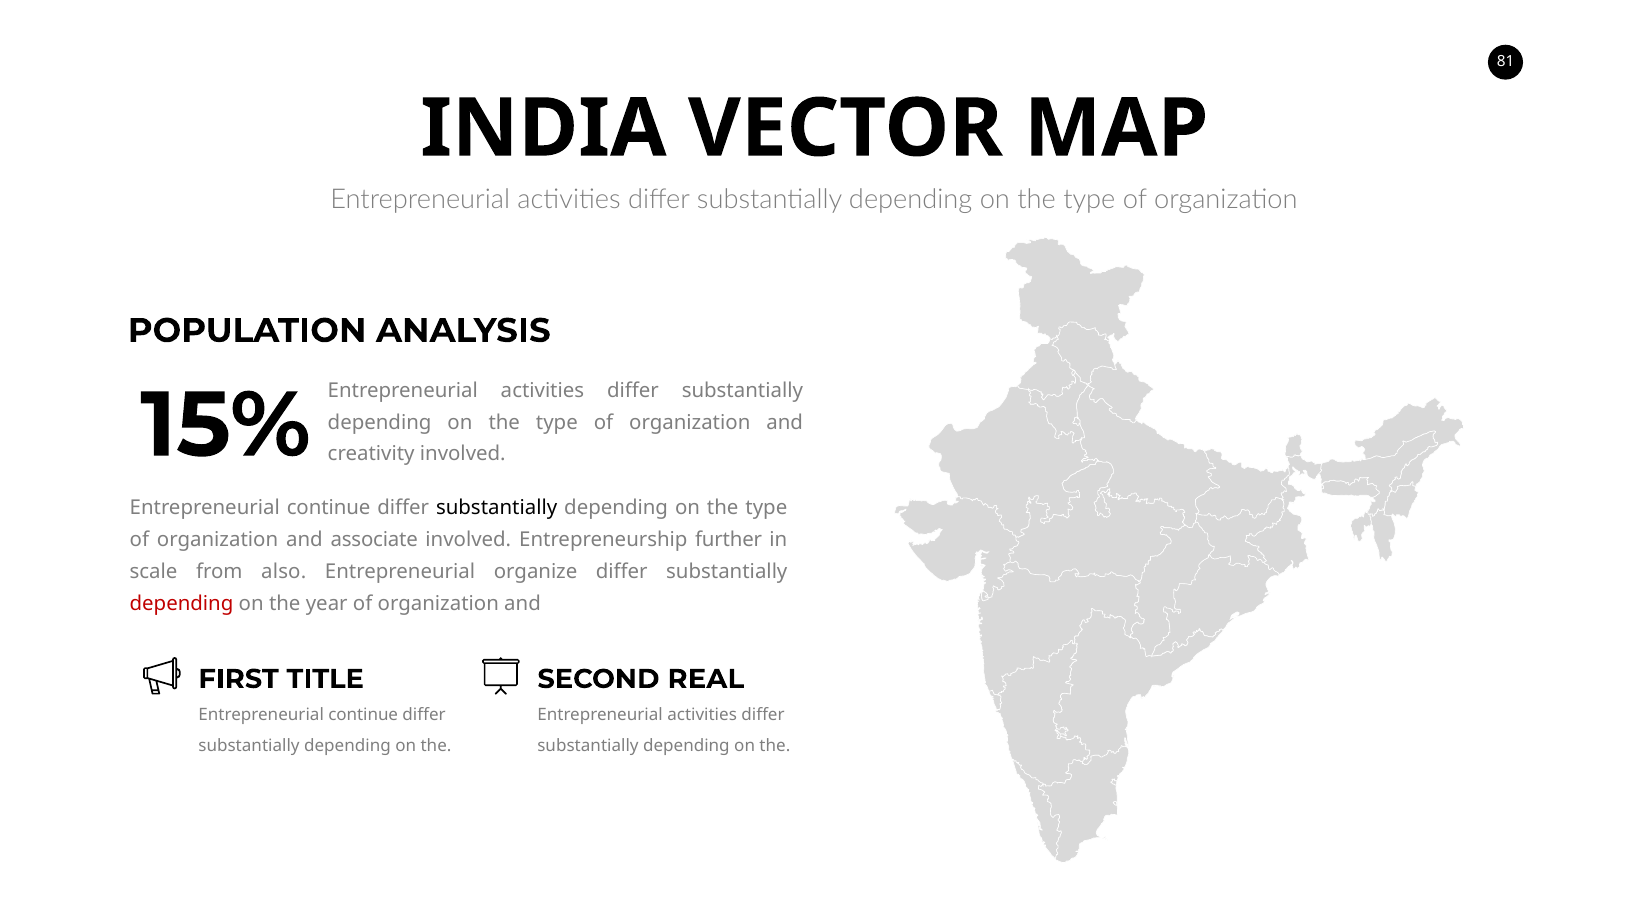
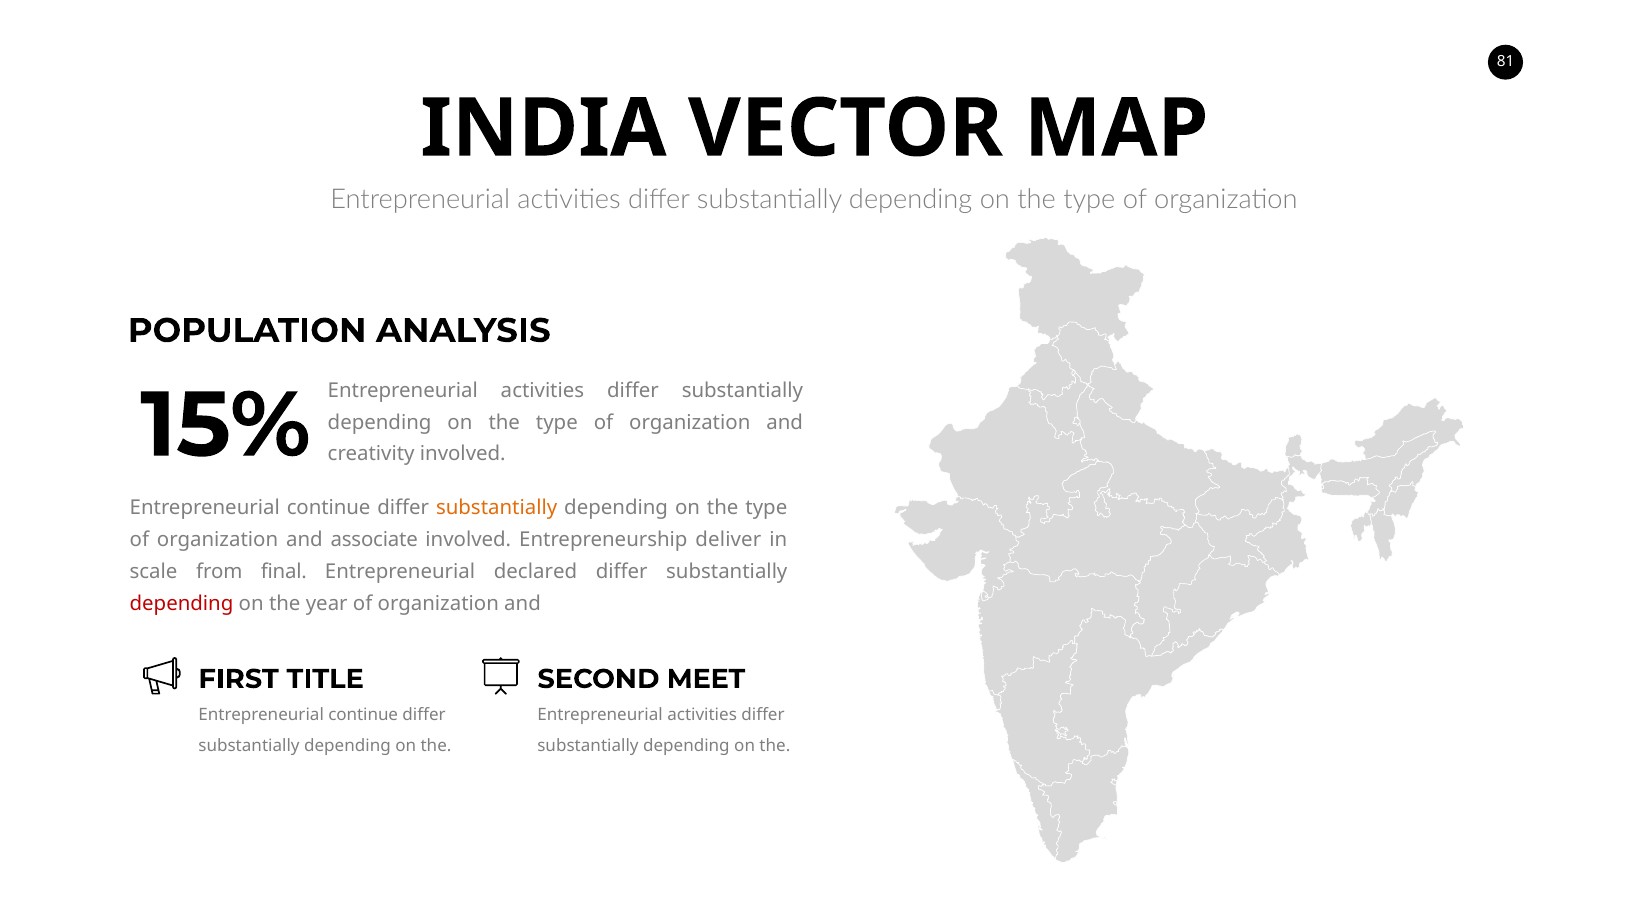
substantially at (497, 508) colour: black -> orange
further: further -> deliver
also: also -> final
organize: organize -> declared
REAL: REAL -> MEET
